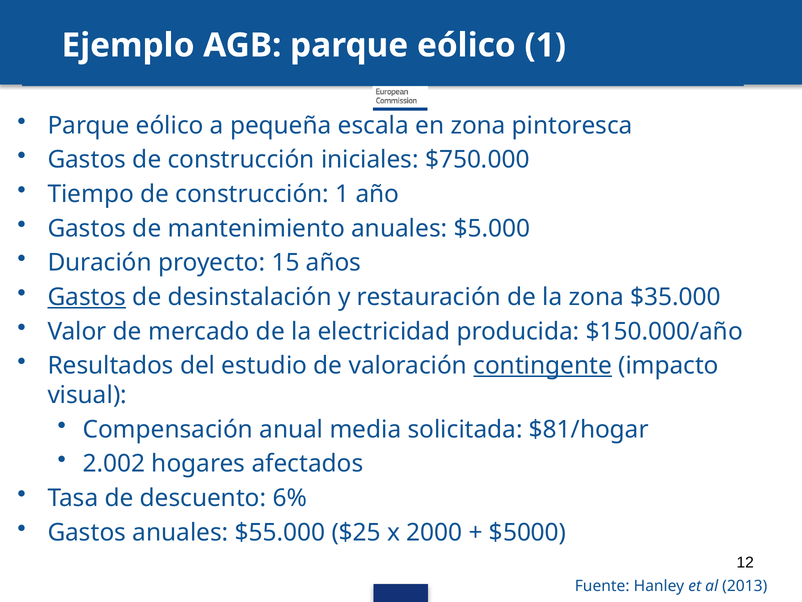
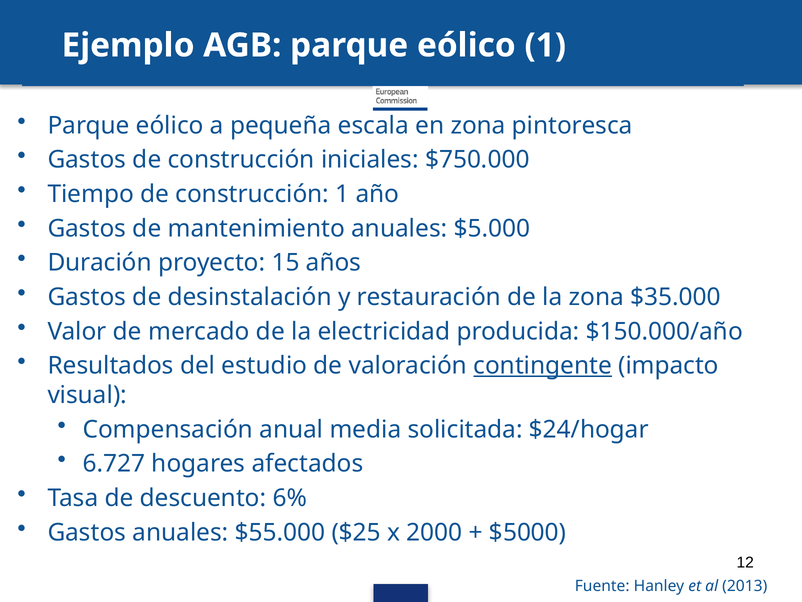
Gastos at (87, 297) underline: present -> none
$81/hogar: $81/hogar -> $24/hogar
2.002: 2.002 -> 6.727
